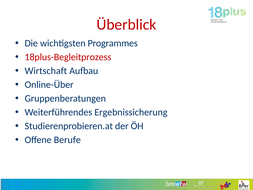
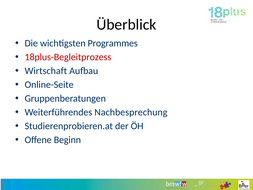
Überblick colour: red -> black
Online-Über: Online-Über -> Online-Seite
Ergebnissicherung: Ergebnissicherung -> Nachbesprechung
Berufe: Berufe -> Beginn
